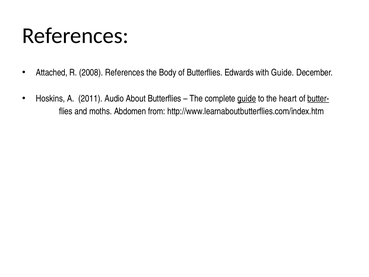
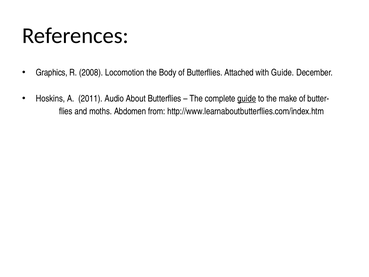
Attached: Attached -> Graphics
2008 References: References -> Locomotion
Edwards: Edwards -> Attached
heart: heart -> make
butter- underline: present -> none
